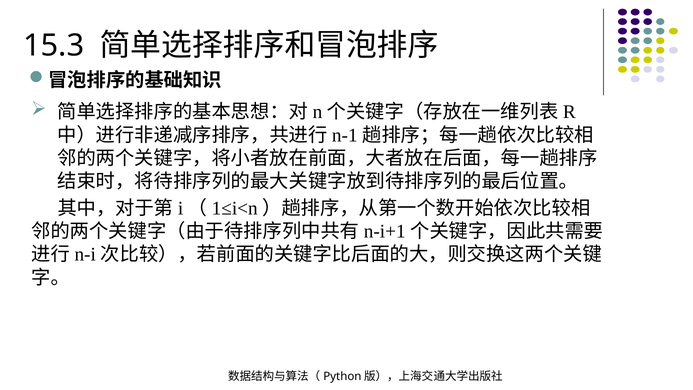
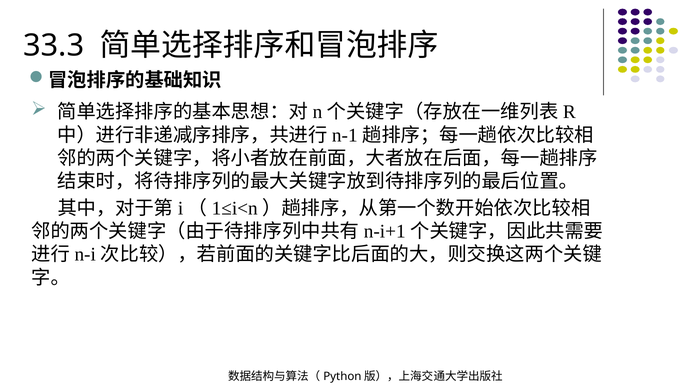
15.3: 15.3 -> 33.3
